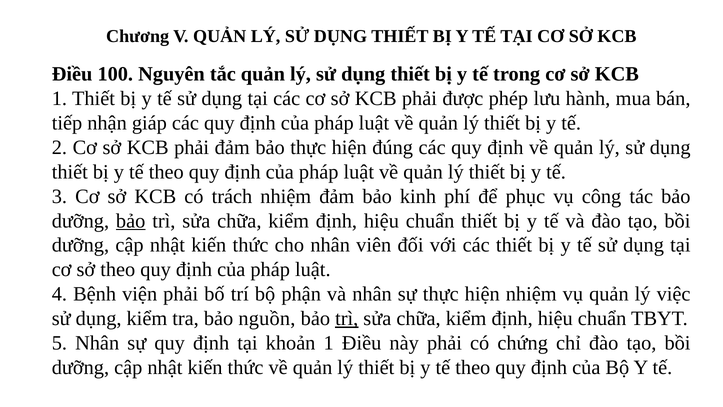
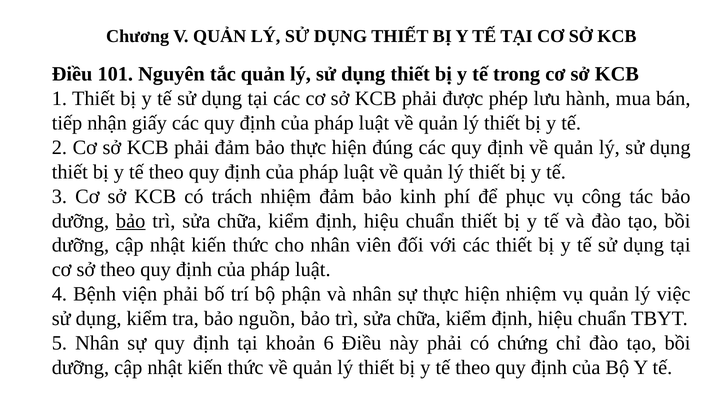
100: 100 -> 101
giáp: giáp -> giấy
trì at (347, 318) underline: present -> none
khoản 1: 1 -> 6
